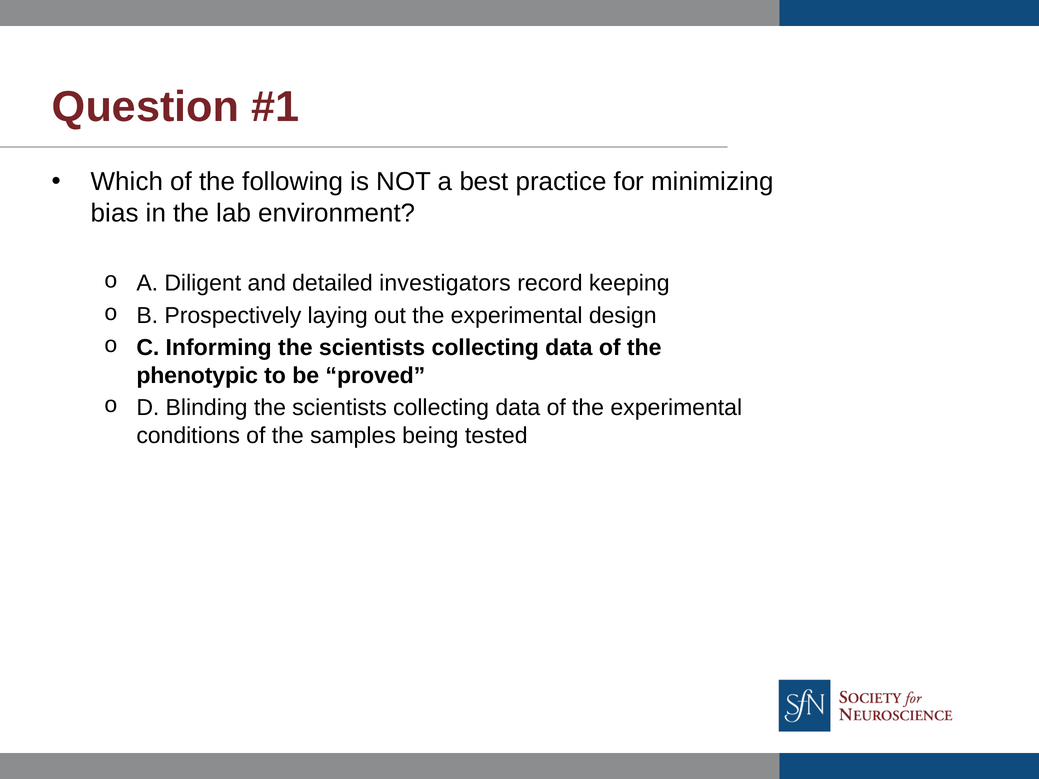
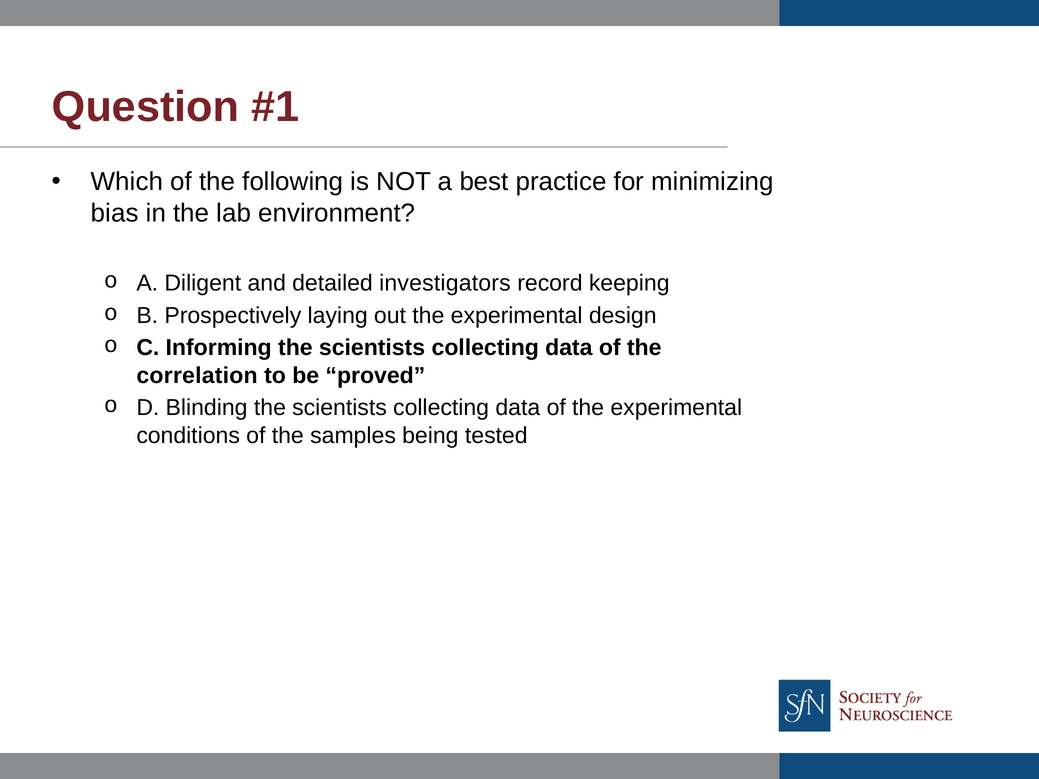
phenotypic: phenotypic -> correlation
